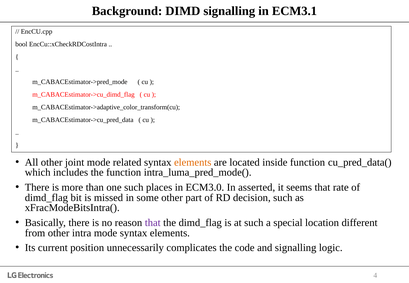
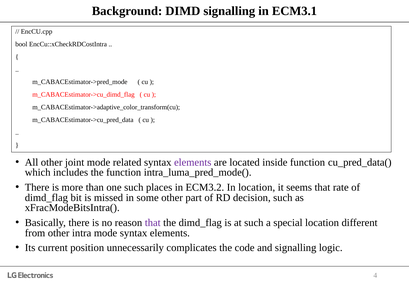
elements at (193, 162) colour: orange -> purple
ECM3.0: ECM3.0 -> ECM3.2
In asserted: asserted -> location
